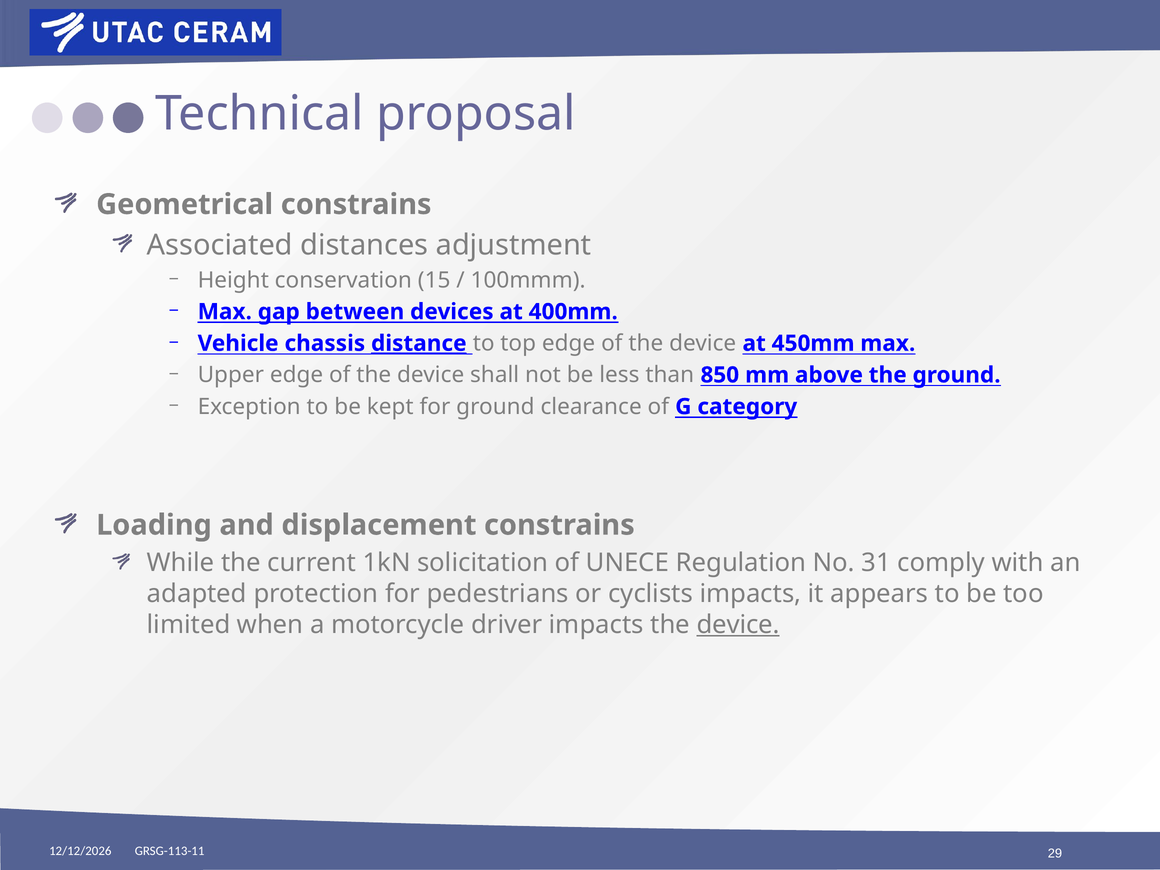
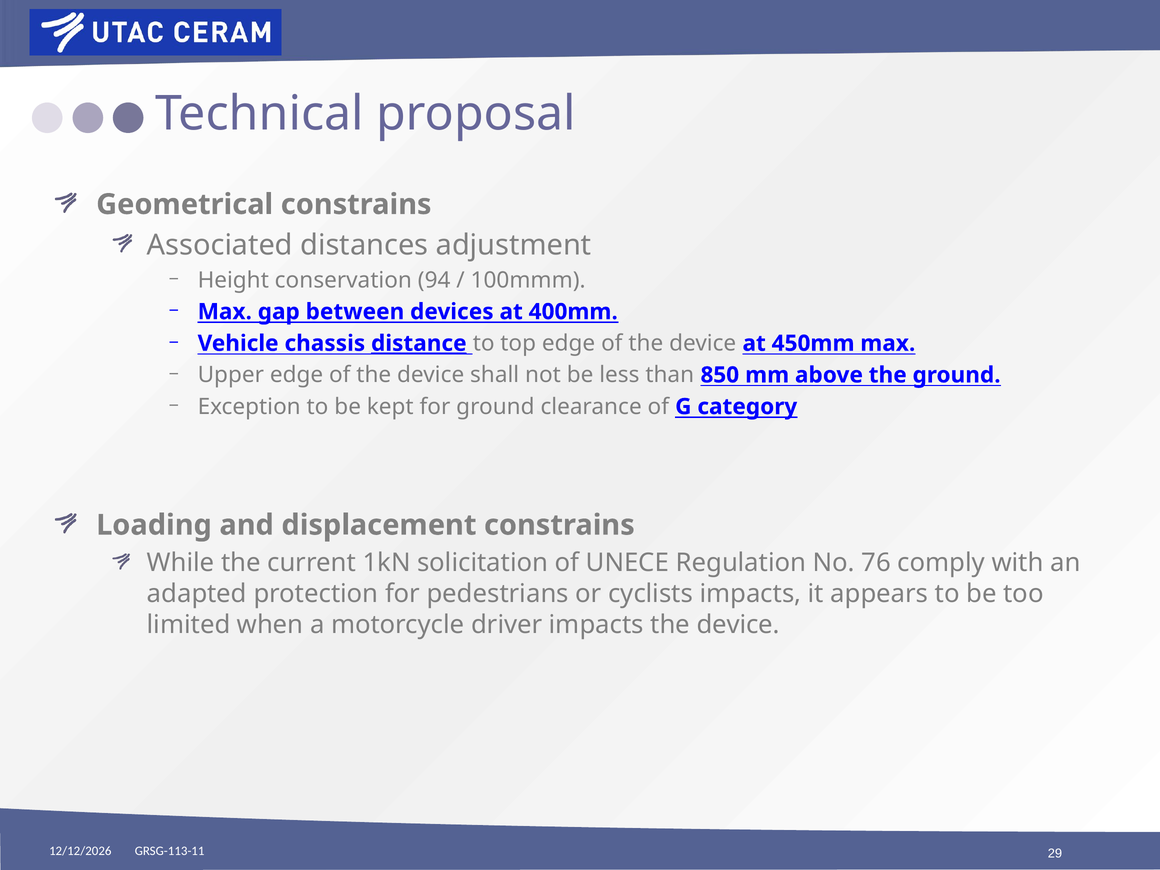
15: 15 -> 94
31: 31 -> 76
device at (738, 625) underline: present -> none
